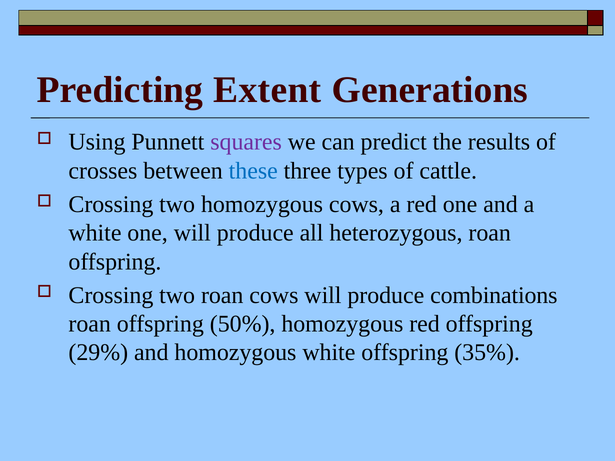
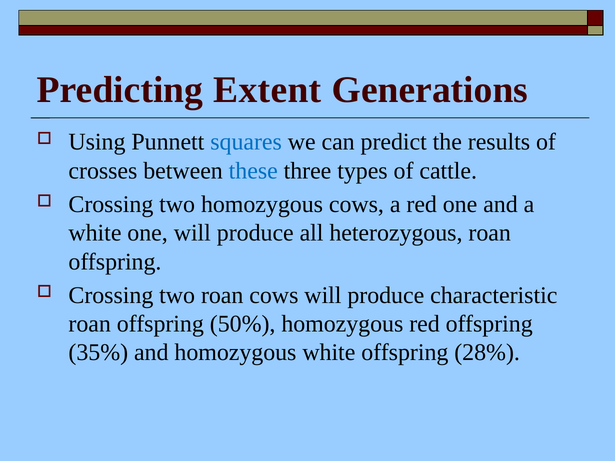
squares colour: purple -> blue
combinations: combinations -> characteristic
29%: 29% -> 35%
35%: 35% -> 28%
